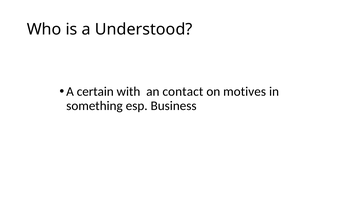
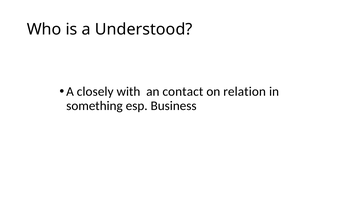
certain: certain -> closely
motives: motives -> relation
